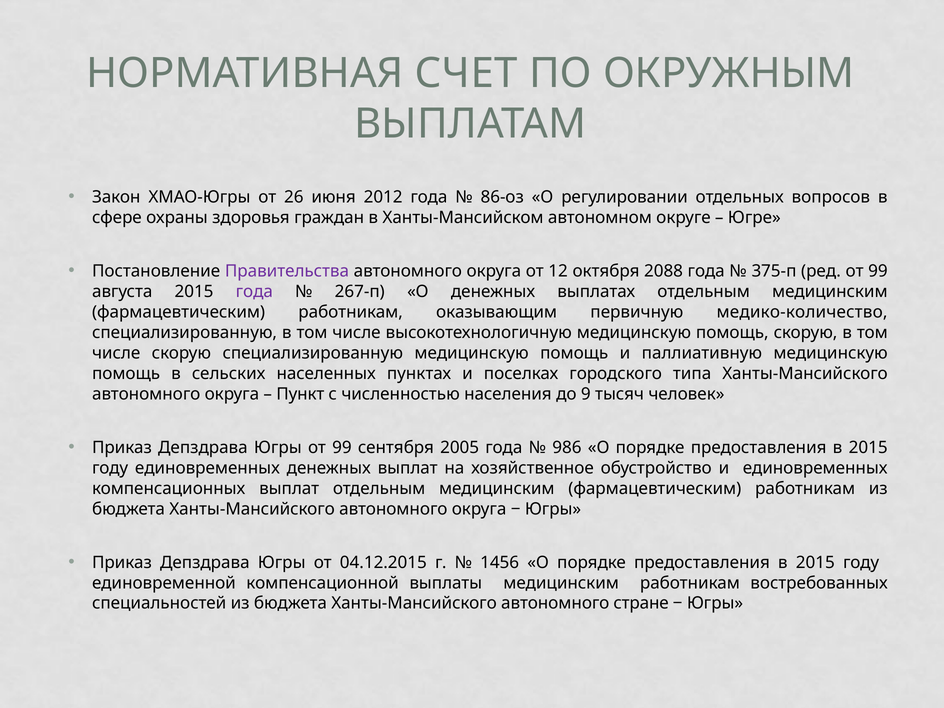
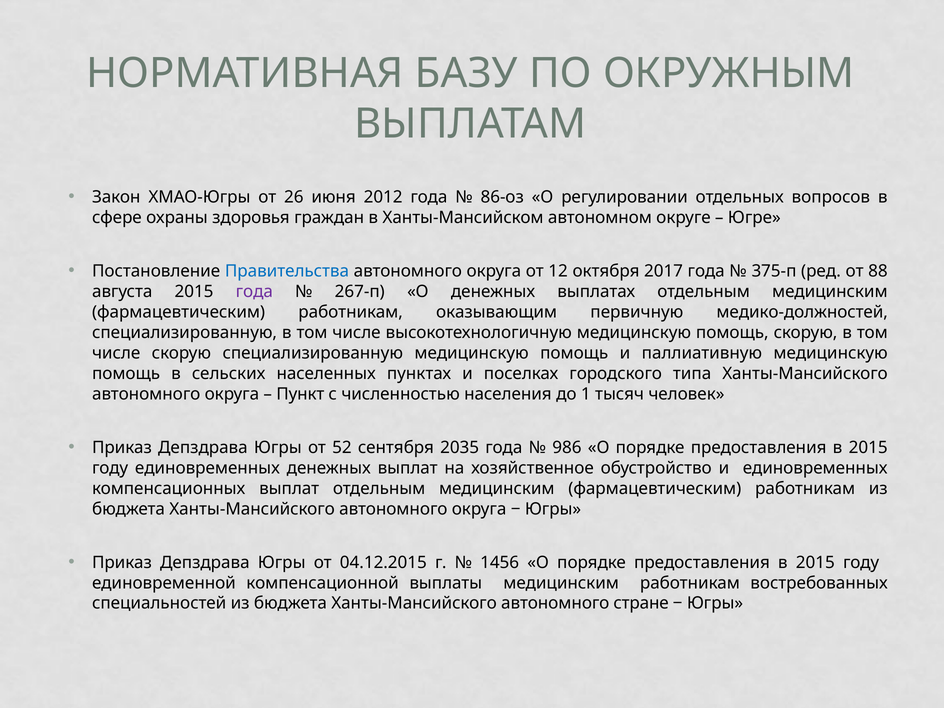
СЧЕТ: СЧЕТ -> БАЗУ
Правительства colour: purple -> blue
2088: 2088 -> 2017
ред от 99: 99 -> 88
медико-количество: медико-количество -> медико-должностей
9: 9 -> 1
Югры от 99: 99 -> 52
2005: 2005 -> 2035
